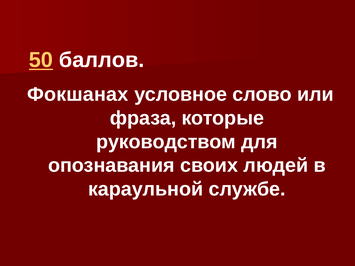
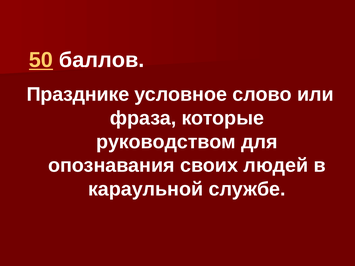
Фокшанах: Фокшанах -> Празднике
